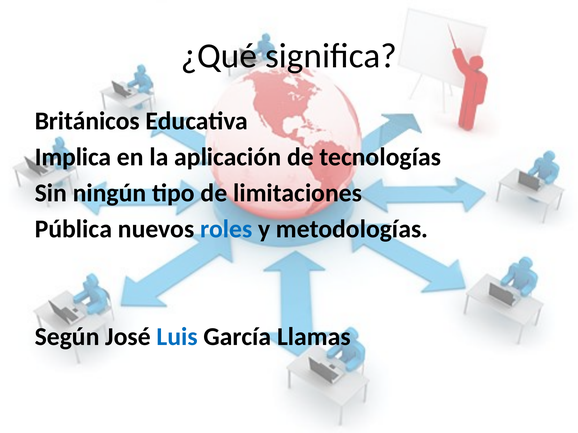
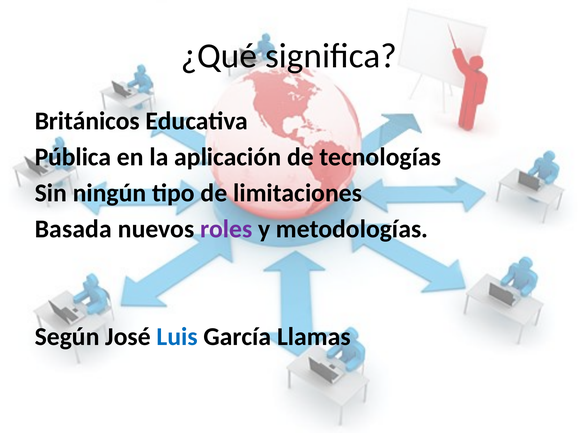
Implica: Implica -> Pública
Pública: Pública -> Basada
roles colour: blue -> purple
